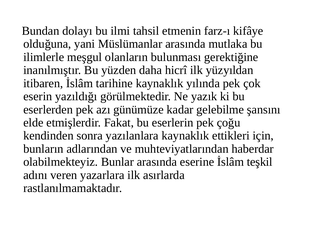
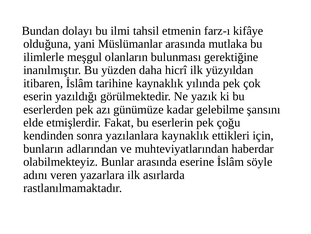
teşkil: teşkil -> söyle
